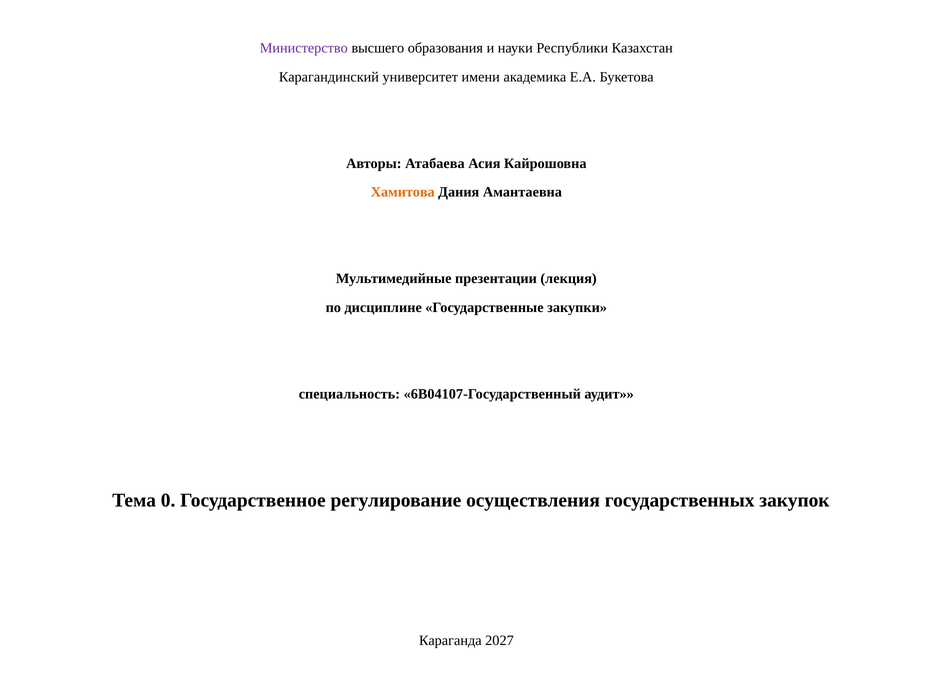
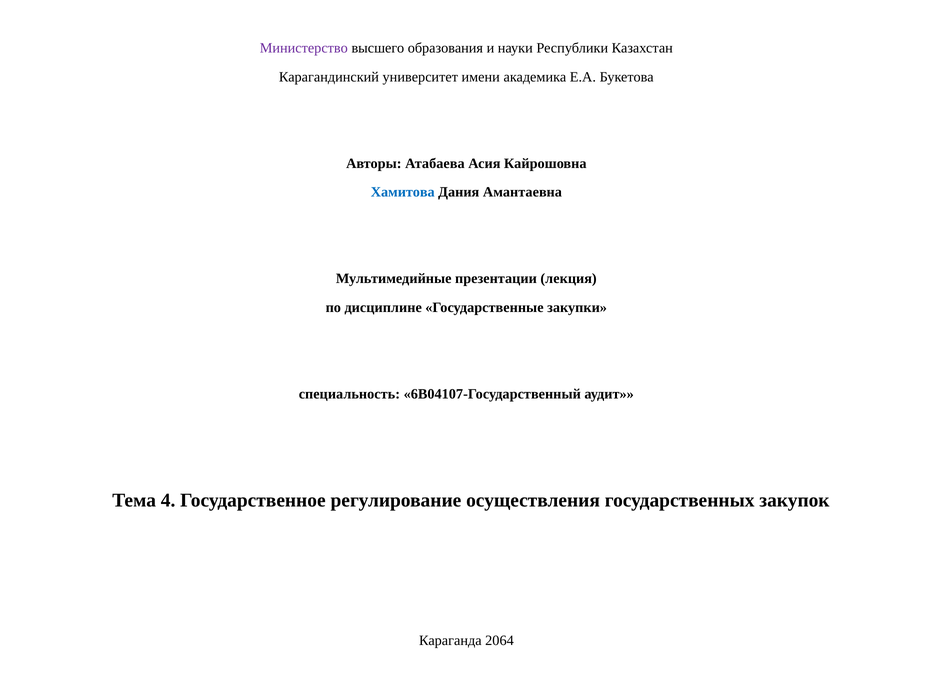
Хамитова colour: orange -> blue
0: 0 -> 4
2027: 2027 -> 2064
